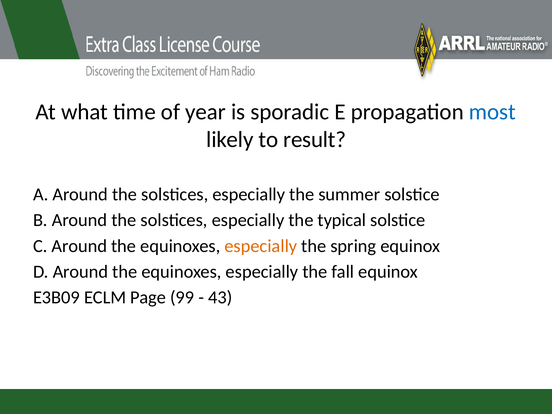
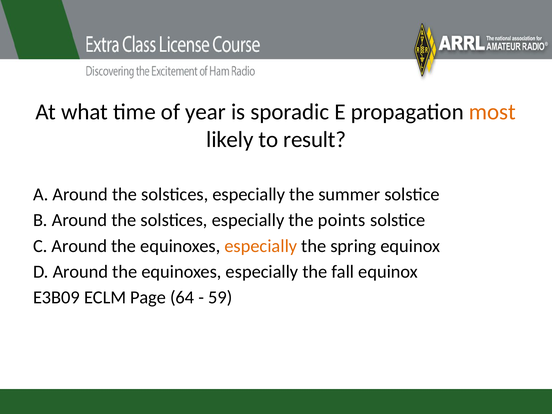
most colour: blue -> orange
typical: typical -> points
99: 99 -> 64
43: 43 -> 59
